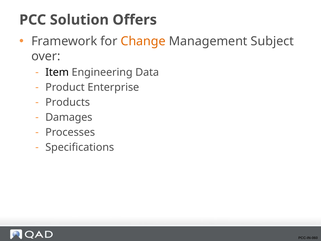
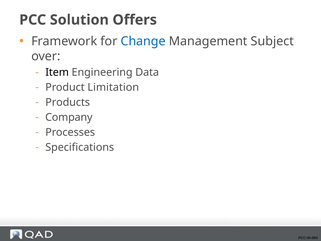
Change colour: orange -> blue
Enterprise: Enterprise -> Limitation
Damages: Damages -> Company
